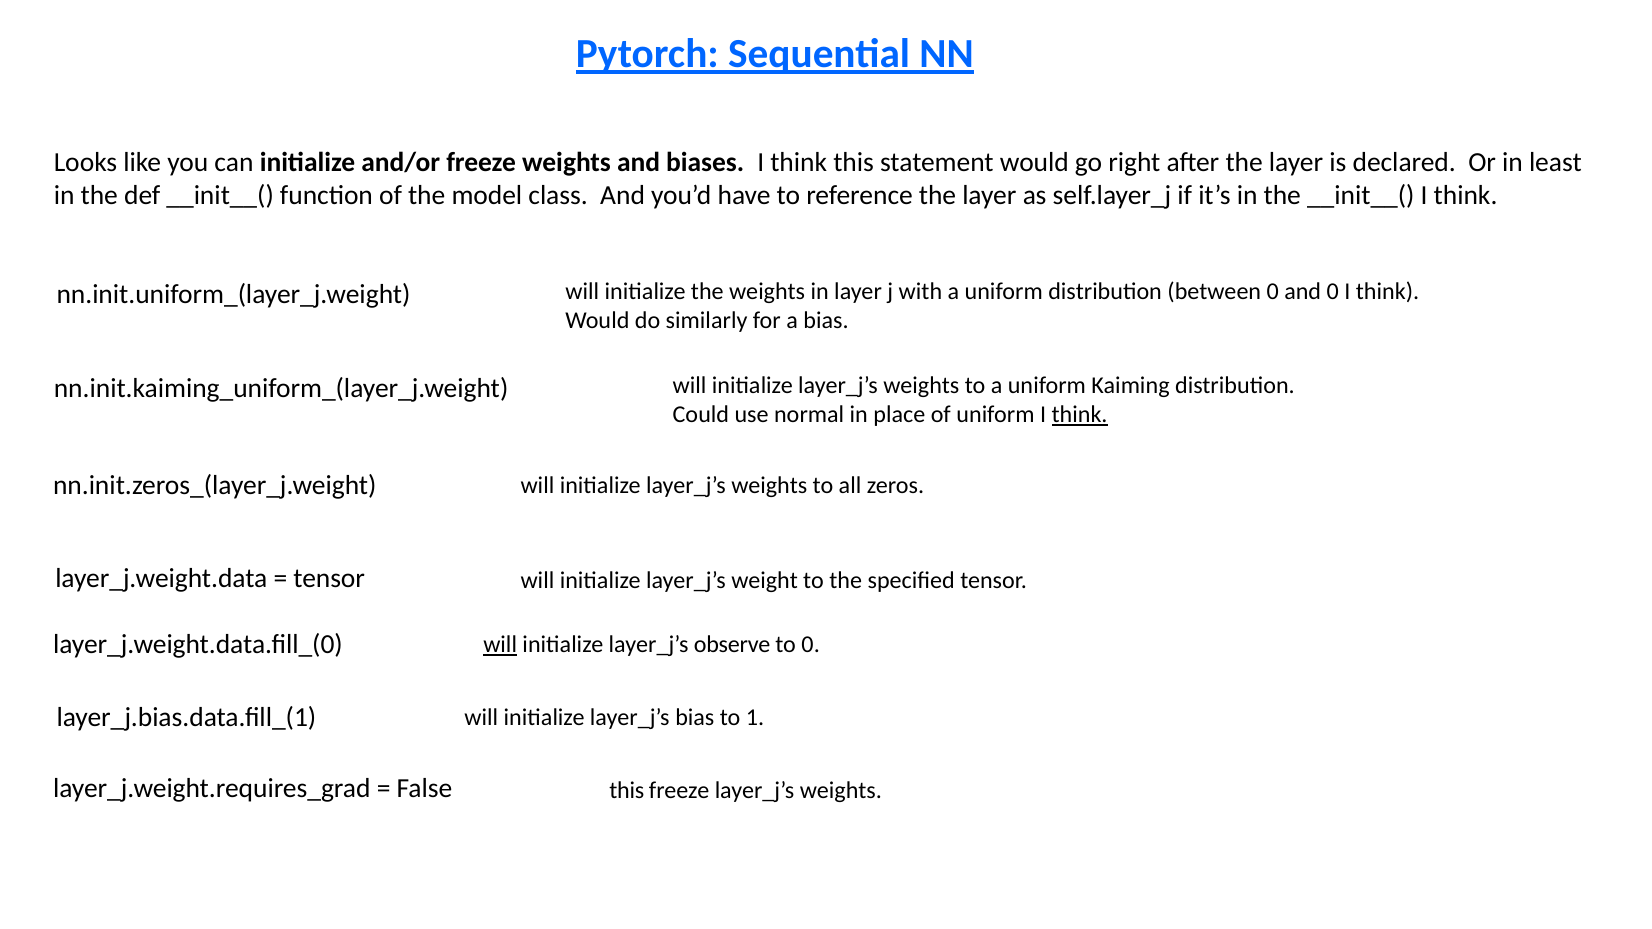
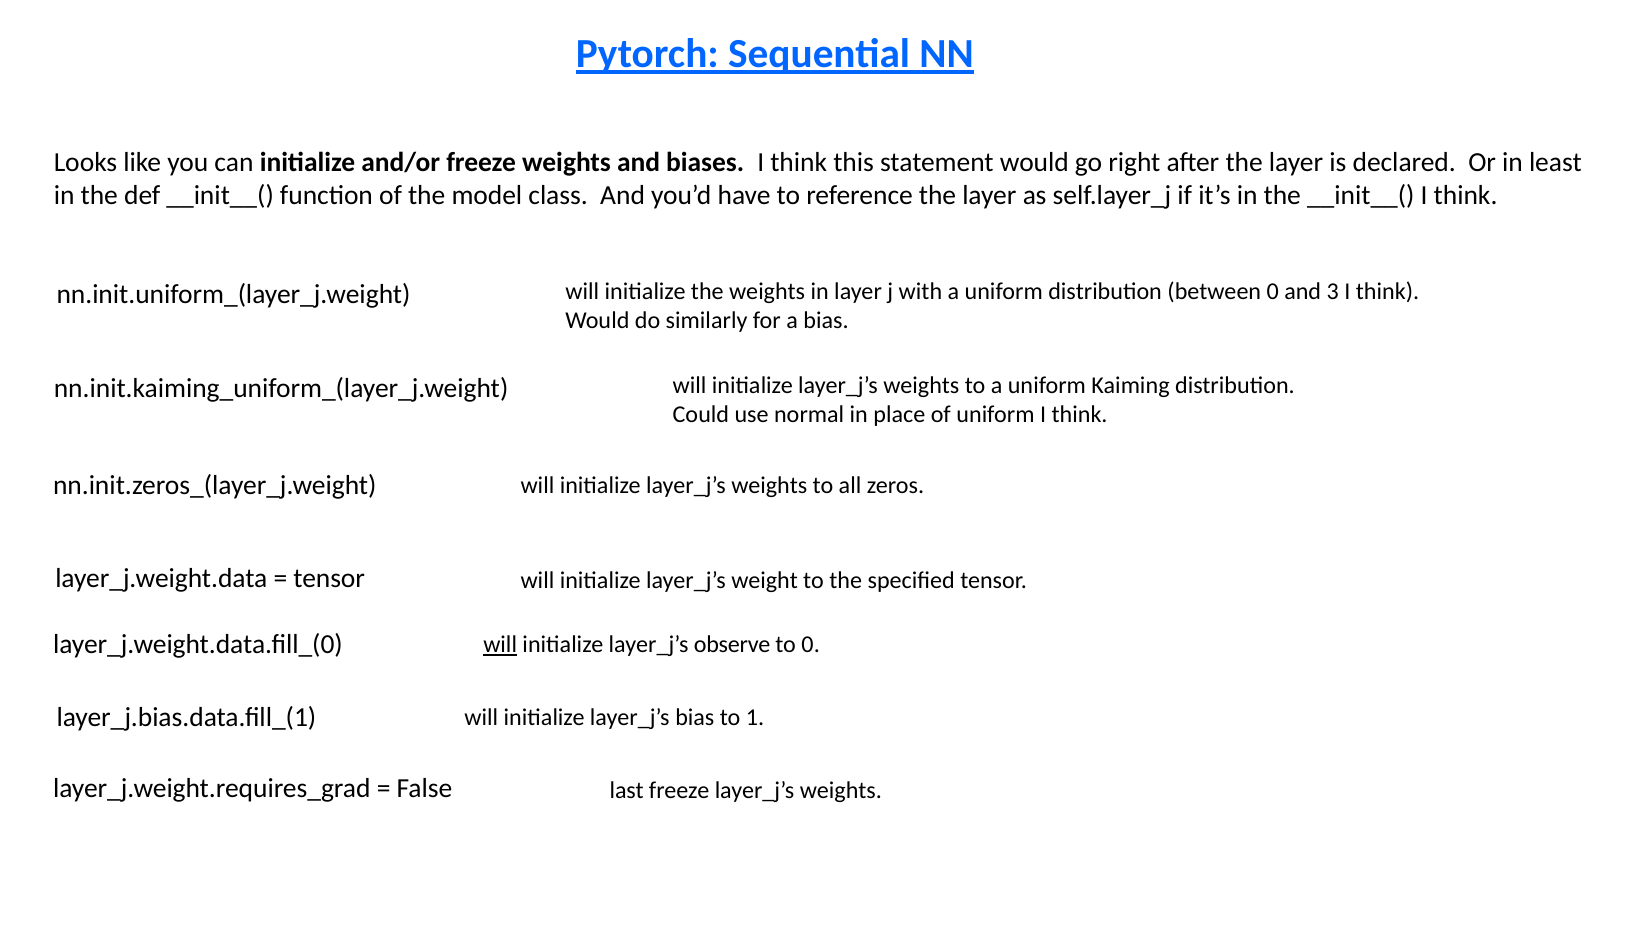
and 0: 0 -> 3
think at (1080, 415) underline: present -> none
False this: this -> last
